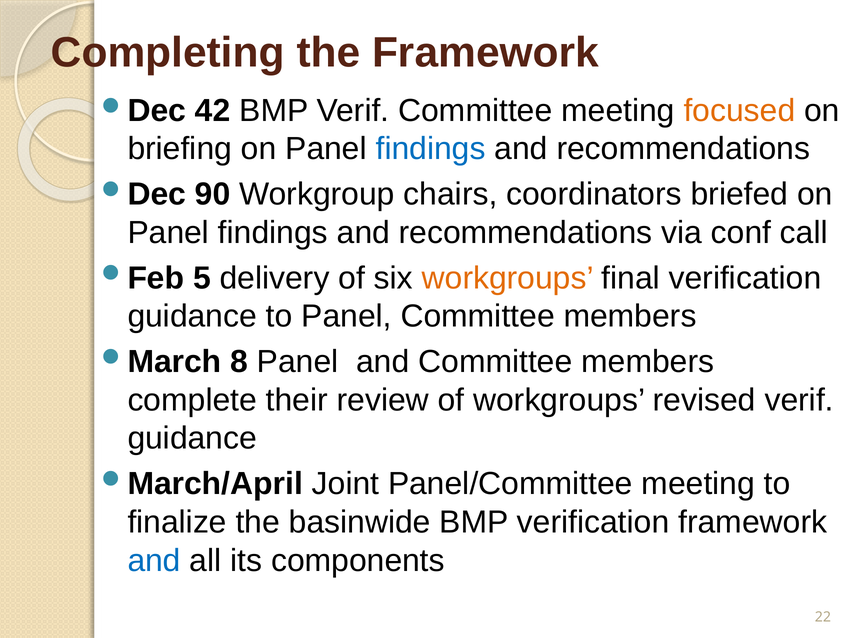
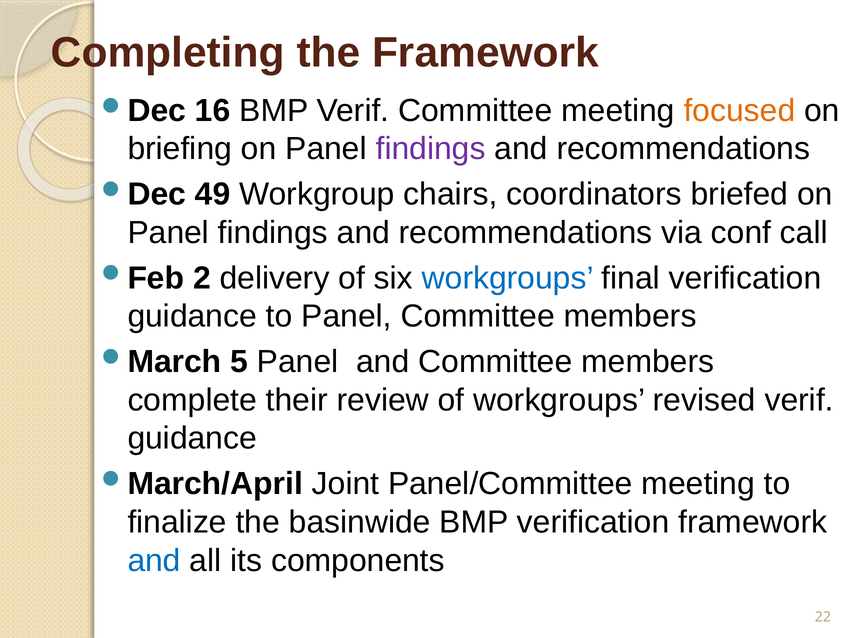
42: 42 -> 16
findings at (431, 149) colour: blue -> purple
90: 90 -> 49
5: 5 -> 2
workgroups at (508, 278) colour: orange -> blue
8: 8 -> 5
